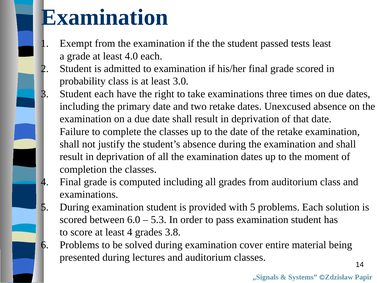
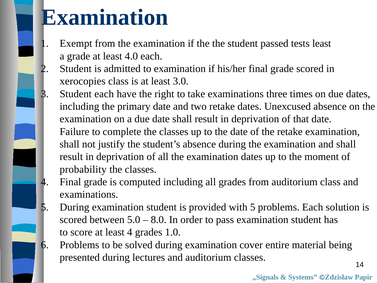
probability: probability -> xerocopies
completion: completion -> probability
6.0: 6.0 -> 5.0
5.3: 5.3 -> 8.0
3.8: 3.8 -> 1.0
